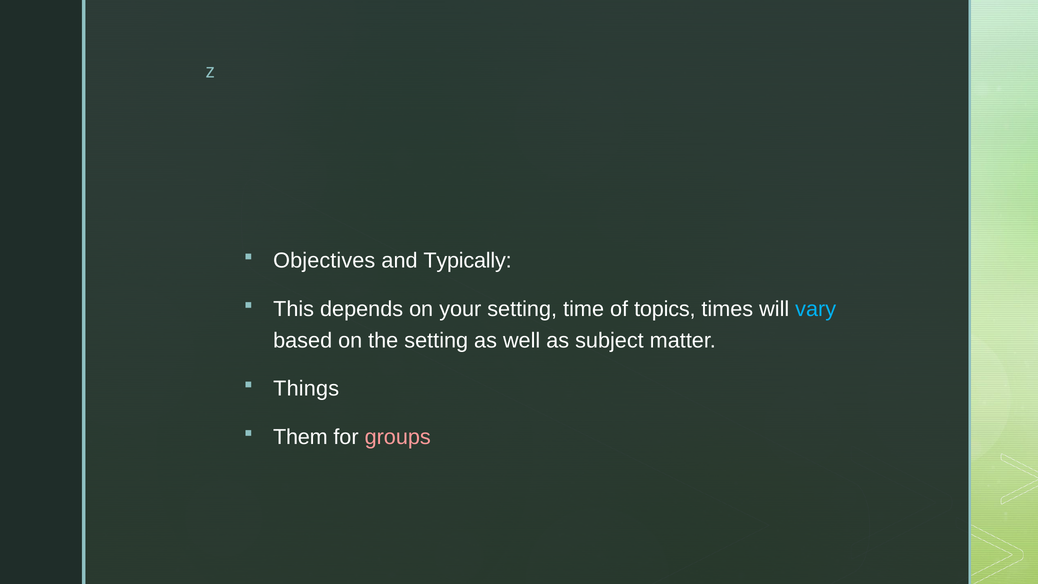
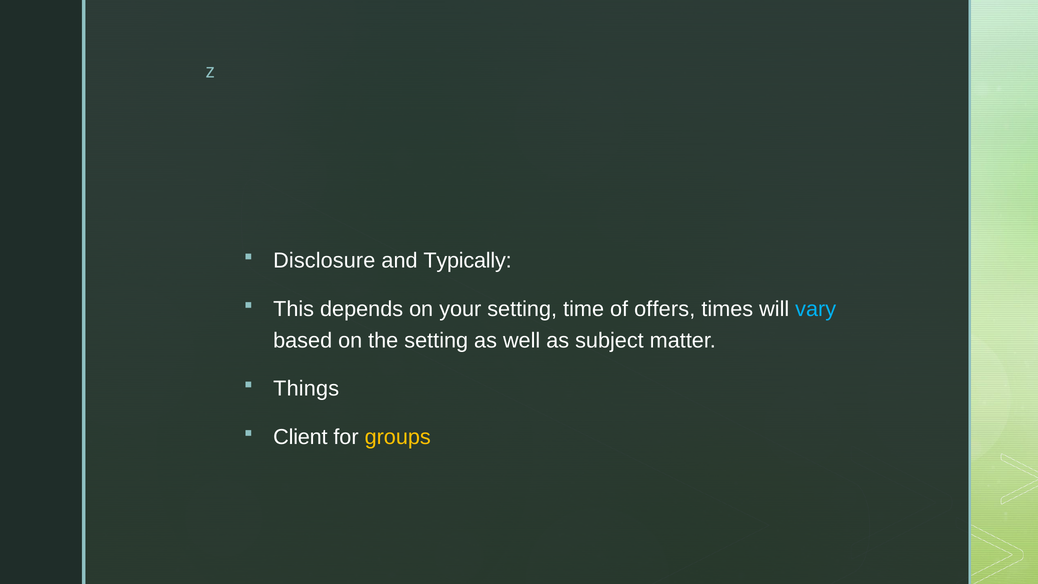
Objectives: Objectives -> Disclosure
topics: topics -> offers
Them: Them -> Client
groups colour: pink -> yellow
